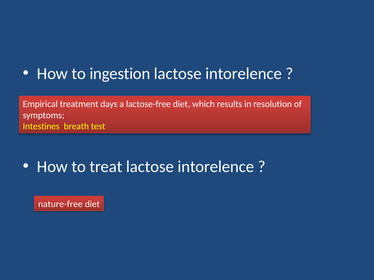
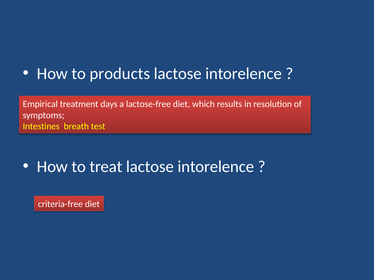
ingestion: ingestion -> products
nature-free: nature-free -> criteria-free
